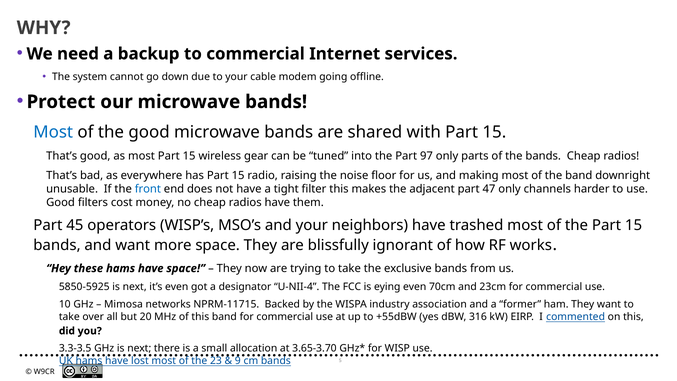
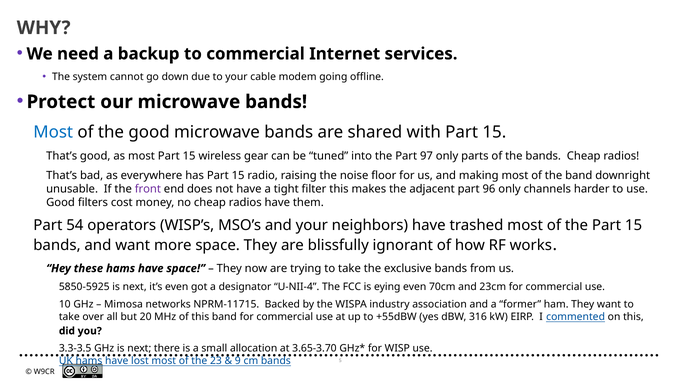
front colour: blue -> purple
47: 47 -> 96
45: 45 -> 54
